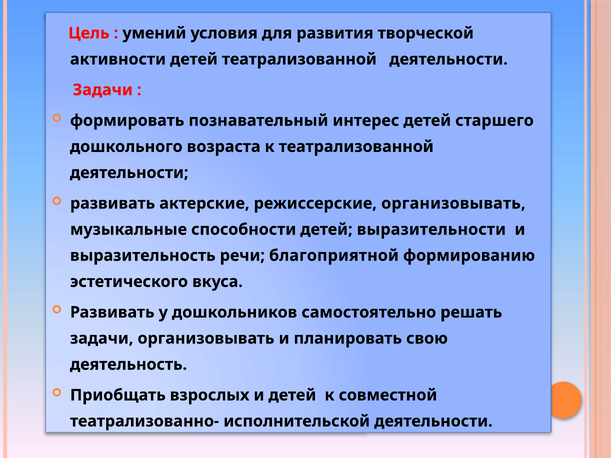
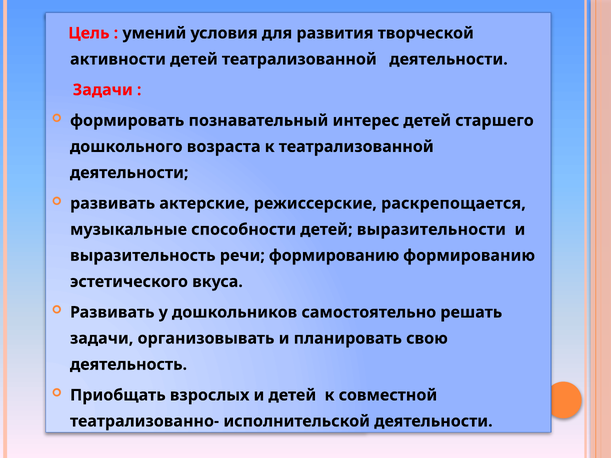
режиссерские организовывать: организовывать -> раскрепощается
речи благоприятной: благоприятной -> формированию
